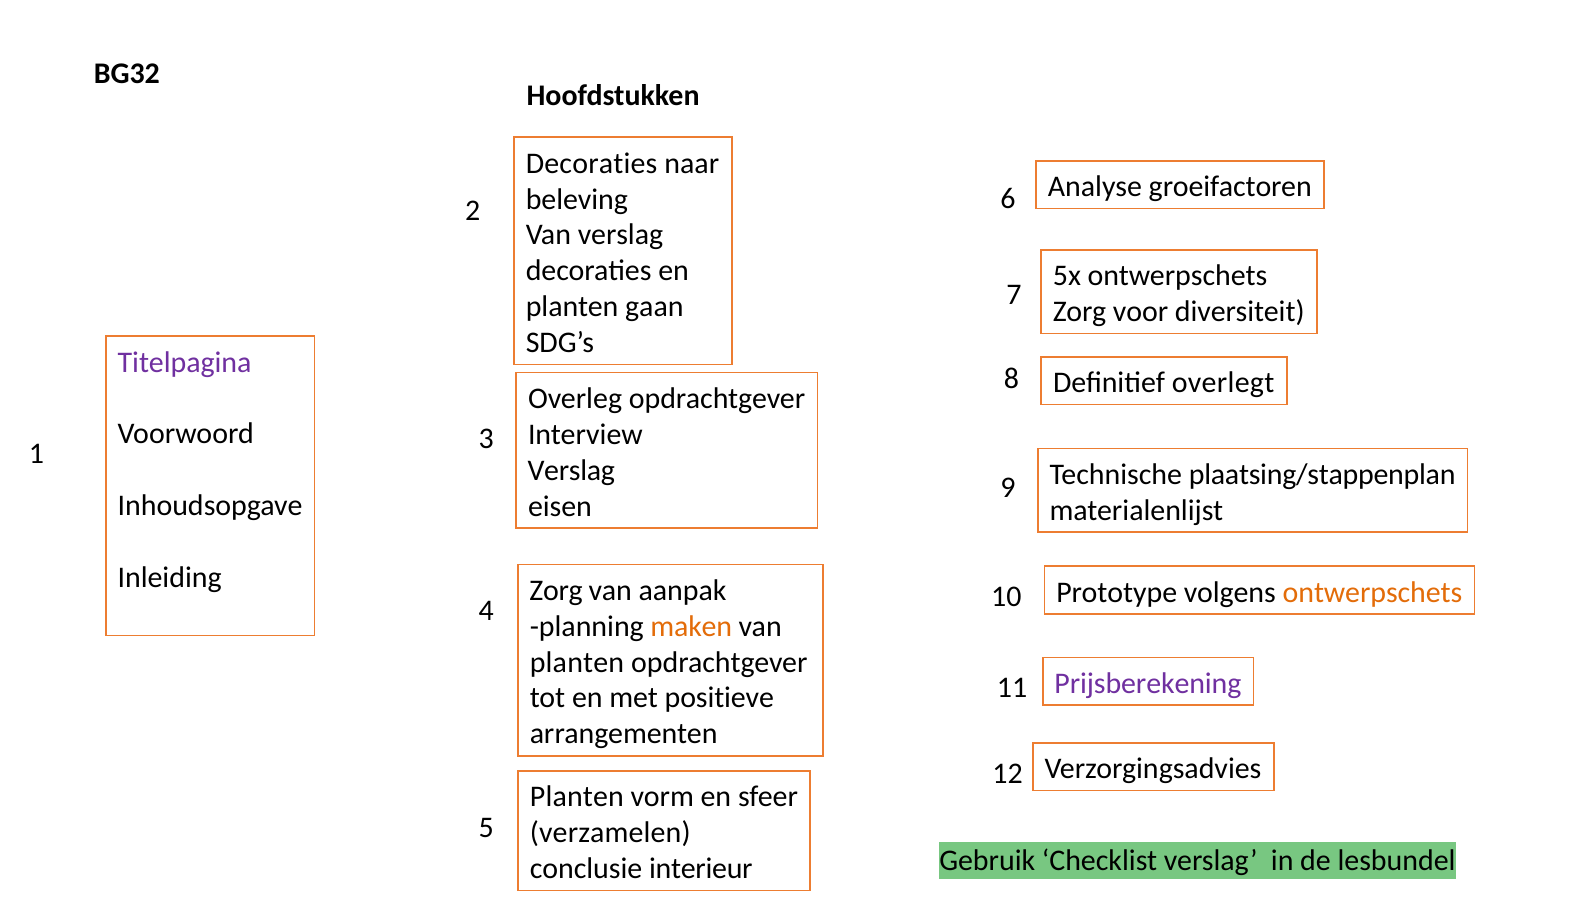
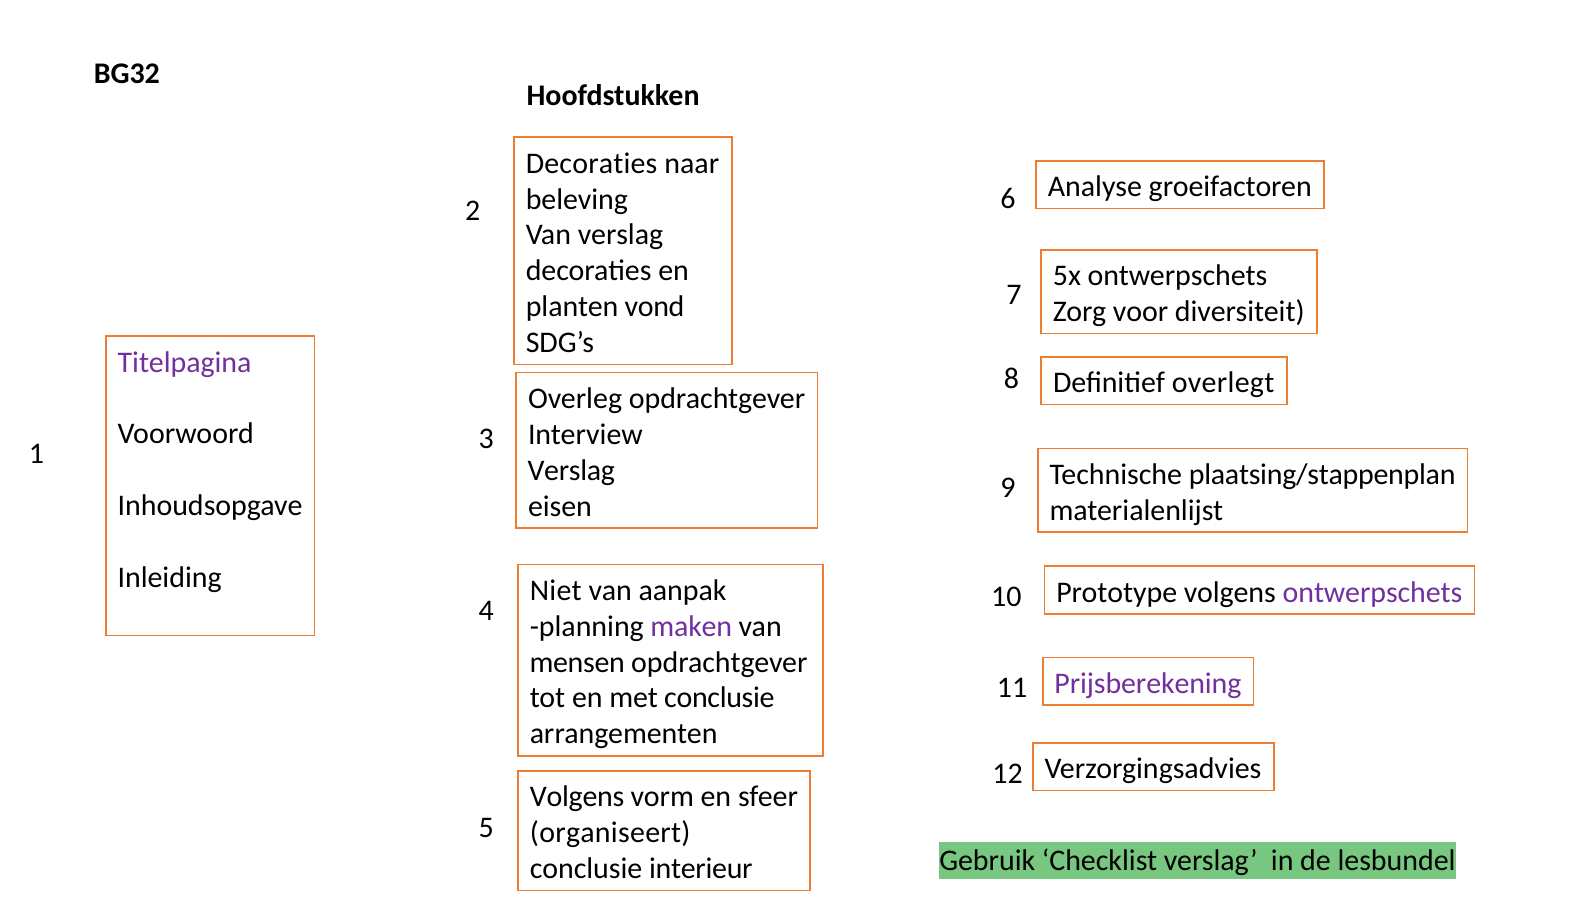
gaan: gaan -> vond
Zorg at (556, 590): Zorg -> Niet
ontwerpschets at (1372, 592) colour: orange -> purple
maken colour: orange -> purple
planten at (577, 662): planten -> mensen
met positieve: positieve -> conclusie
Planten at (577, 797): Planten -> Volgens
verzamelen: verzamelen -> organiseert
